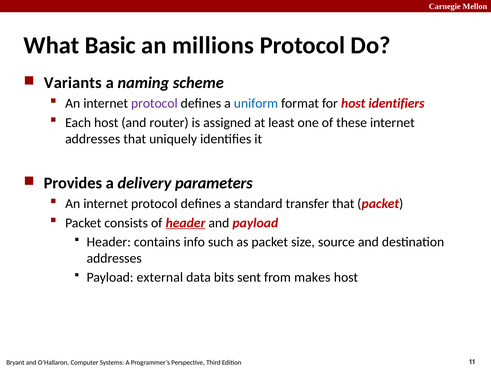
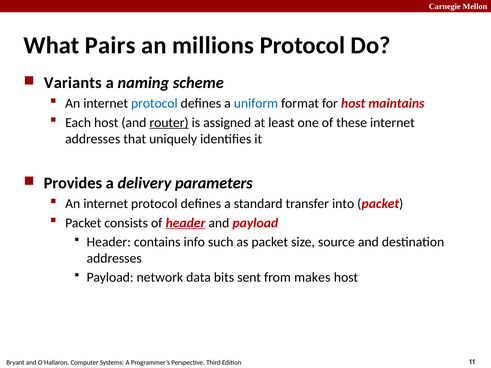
Basic: Basic -> Pairs
protocol at (154, 104) colour: purple -> blue
identifiers: identifiers -> maintains
router underline: none -> present
transfer that: that -> into
external: external -> network
